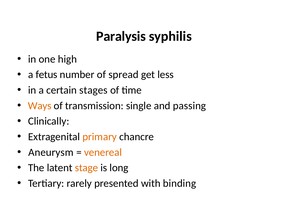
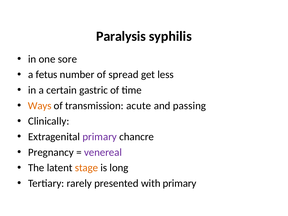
high: high -> sore
stages: stages -> gastric
single: single -> acute
primary at (100, 137) colour: orange -> purple
Aneurysm: Aneurysm -> Pregnancy
venereal colour: orange -> purple
with binding: binding -> primary
